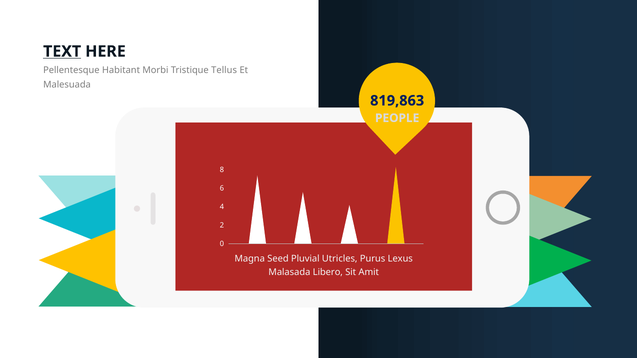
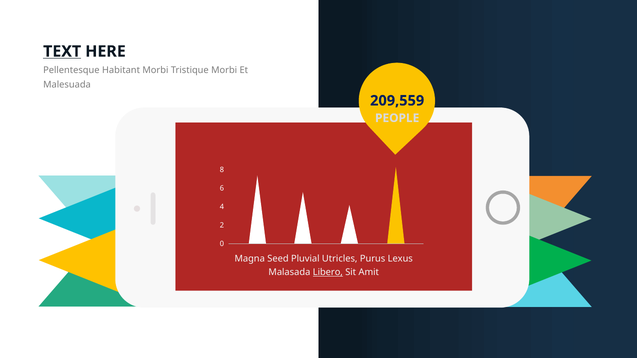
Tristique Tellus: Tellus -> Morbi
819,863: 819,863 -> 209,559
Libero underline: none -> present
